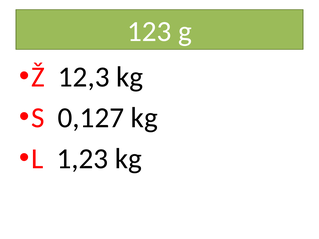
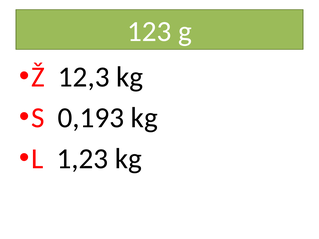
0,127: 0,127 -> 0,193
